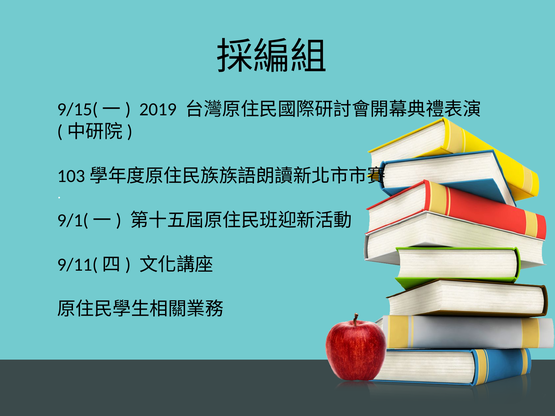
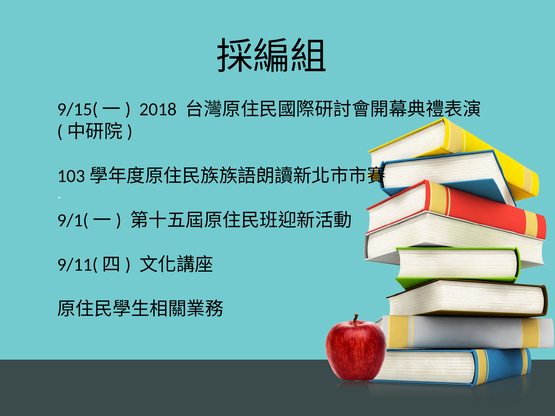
2019: 2019 -> 2018
